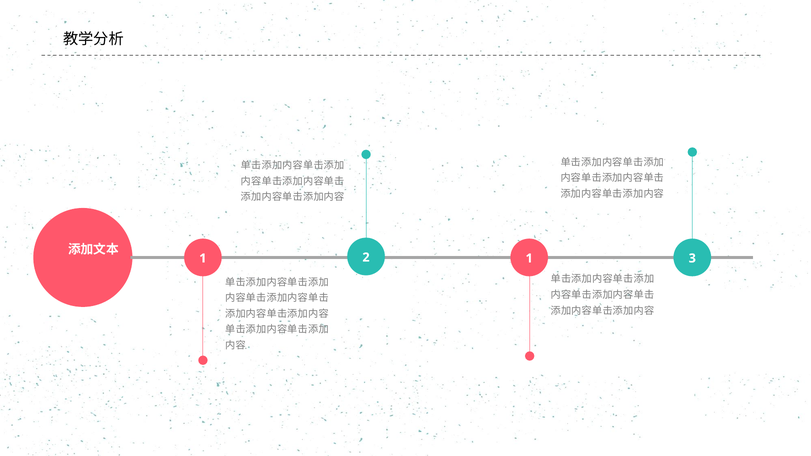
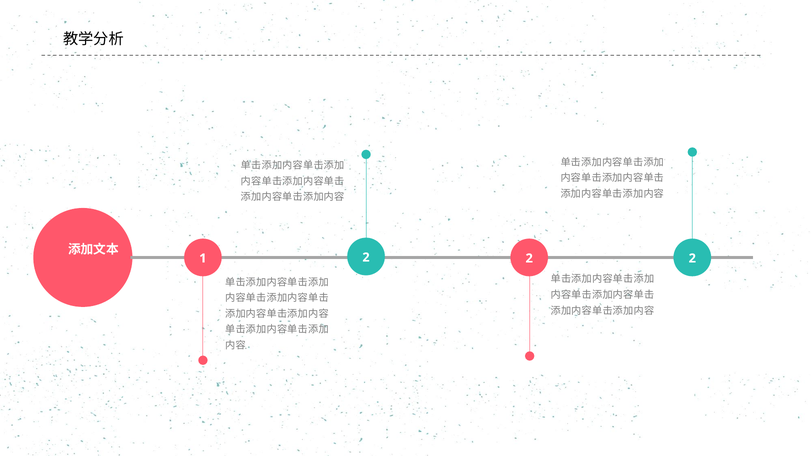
3 at (692, 258): 3 -> 2
1 1: 1 -> 2
